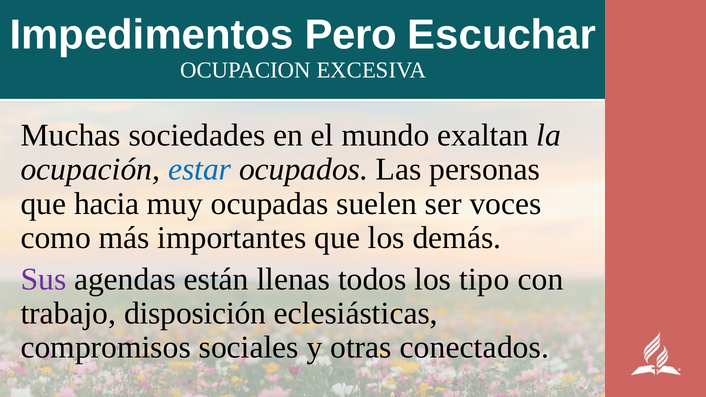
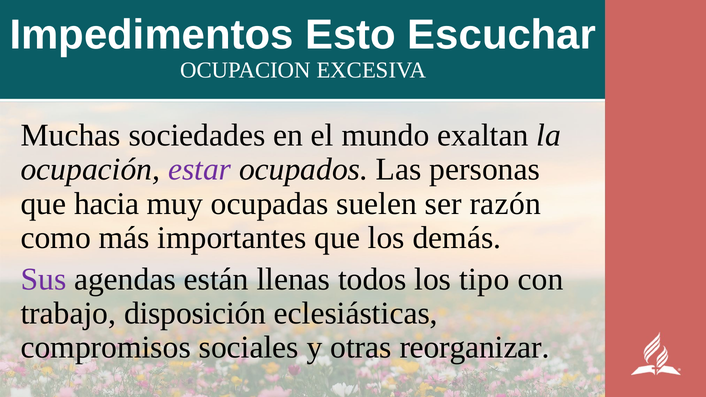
Pero: Pero -> Esto
estar colour: blue -> purple
voces: voces -> razón
conectados: conectados -> reorganizar
